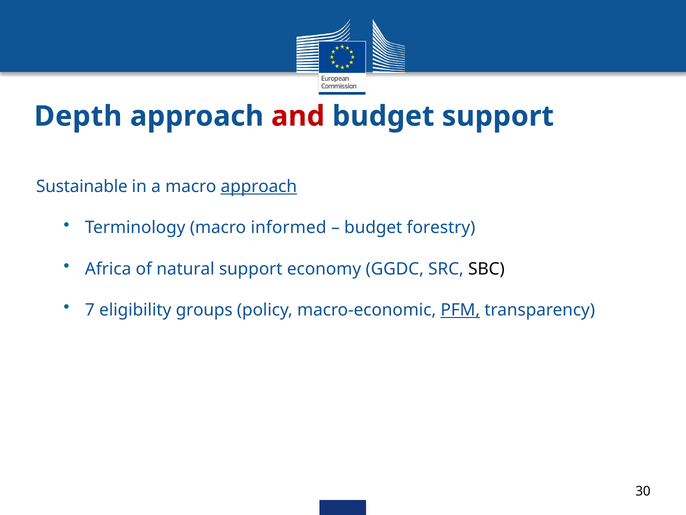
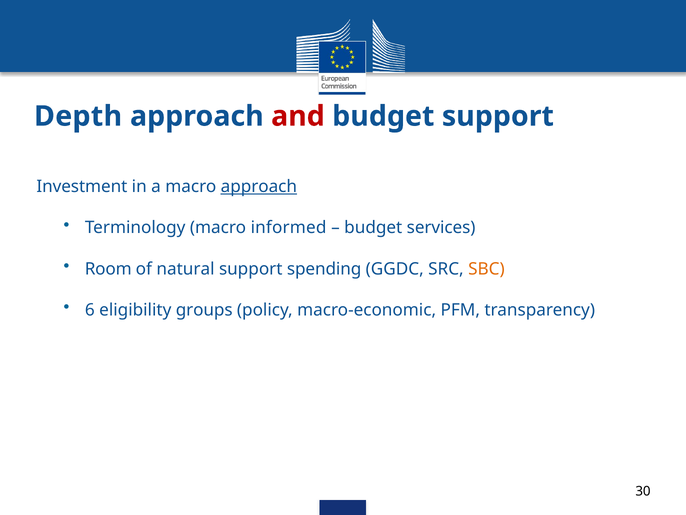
Sustainable: Sustainable -> Investment
forestry: forestry -> services
Africa: Africa -> Room
economy: economy -> spending
SBC colour: black -> orange
7: 7 -> 6
PFM underline: present -> none
